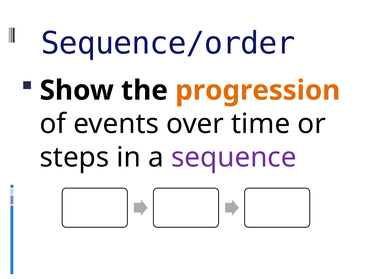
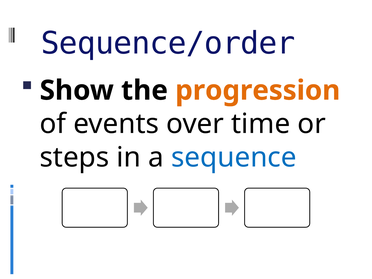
sequence colour: purple -> blue
